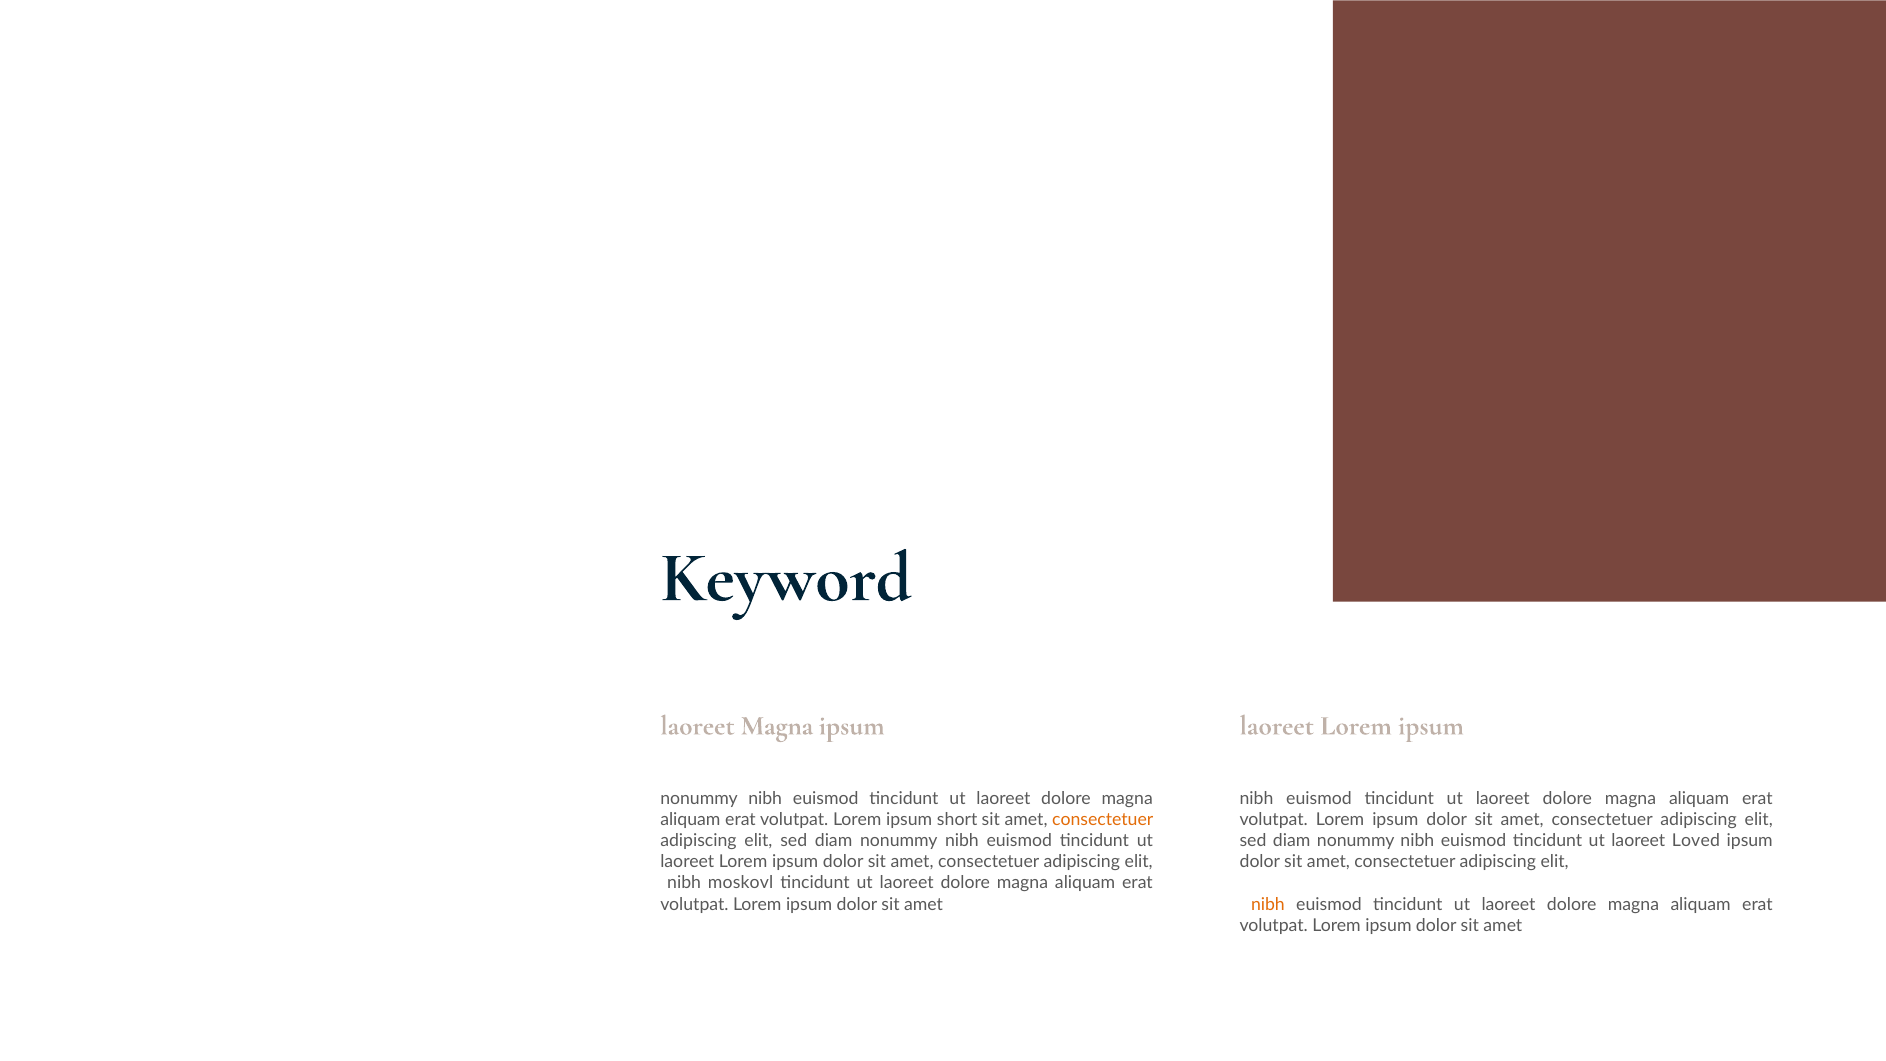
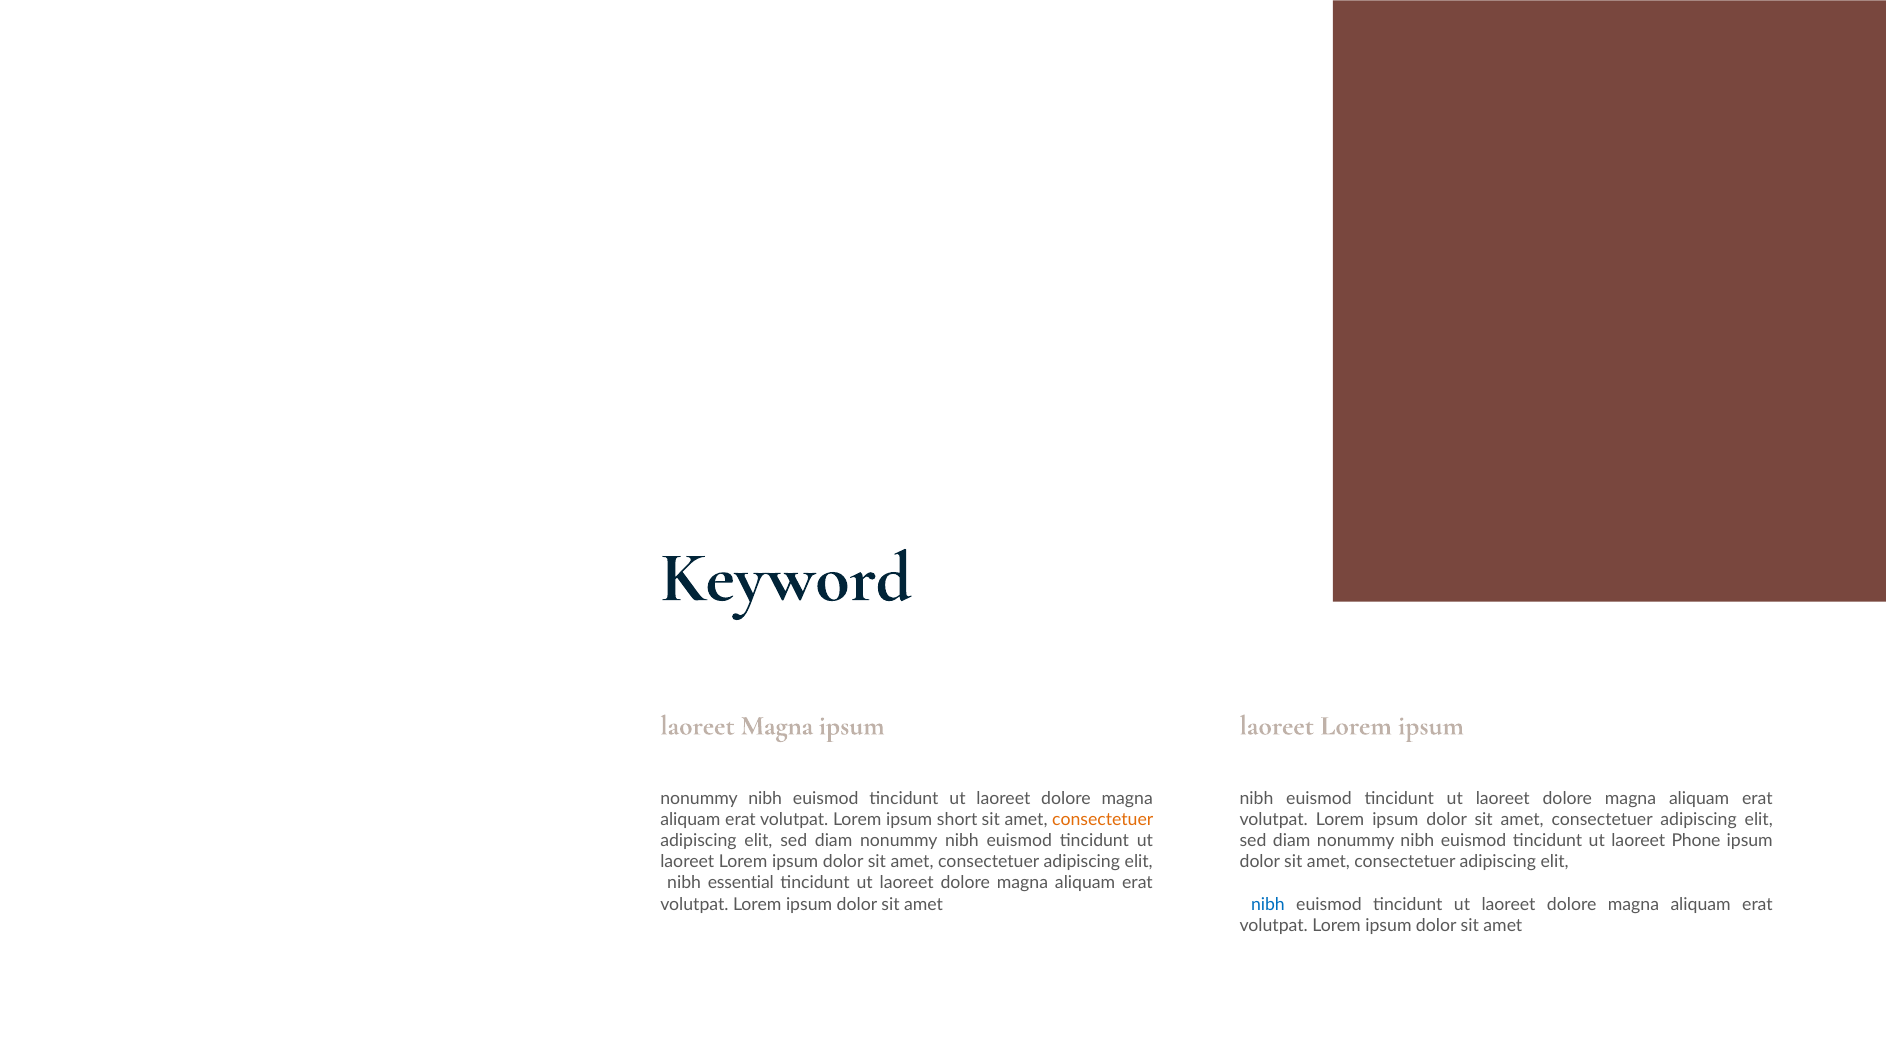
Loved: Loved -> Phone
moskovl: moskovl -> essential
nibh at (1268, 904) colour: orange -> blue
